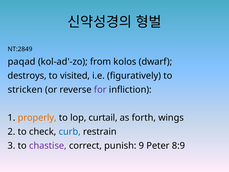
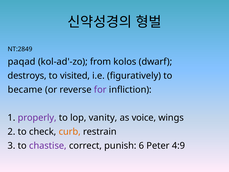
stricken: stricken -> became
properly colour: orange -> purple
curtail: curtail -> vanity
forth: forth -> voice
curb colour: blue -> orange
9: 9 -> 6
8:9: 8:9 -> 4:9
